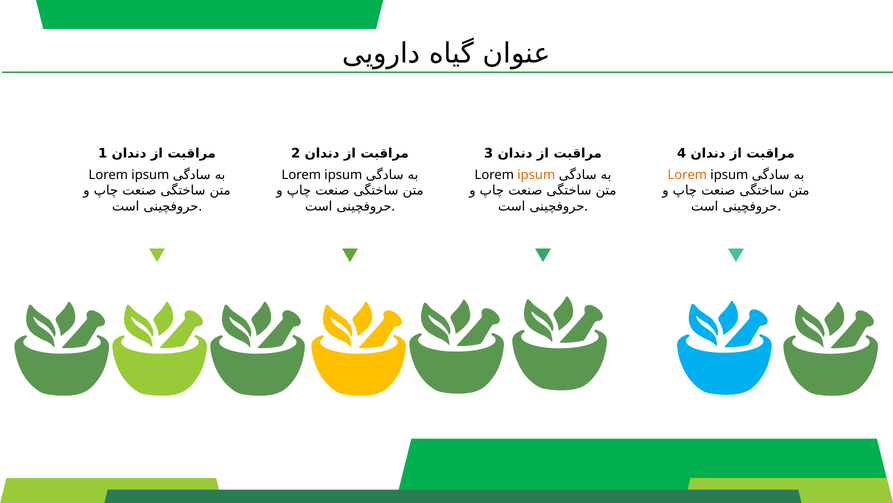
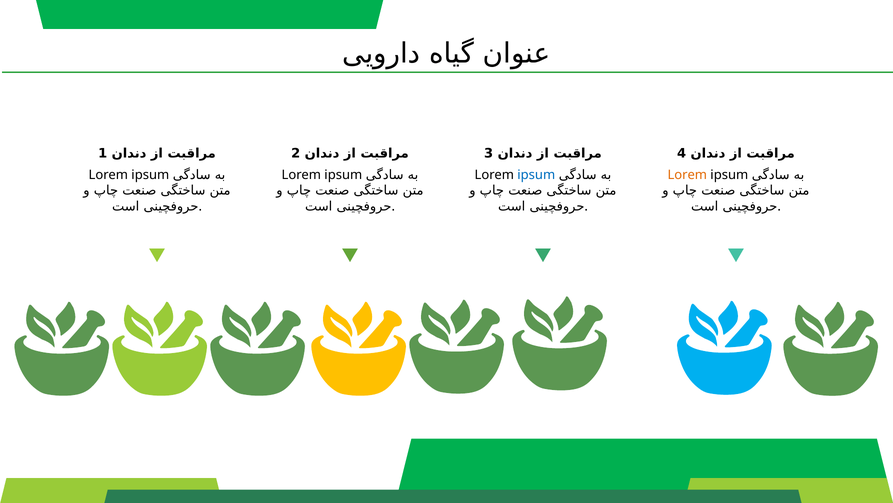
ipsum at (536, 175) colour: orange -> blue
